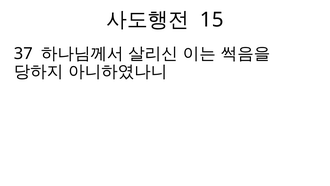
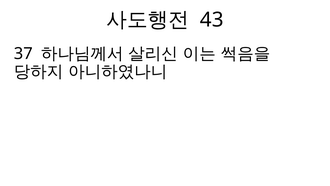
15: 15 -> 43
